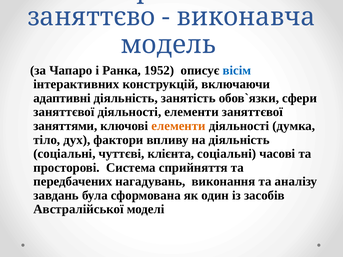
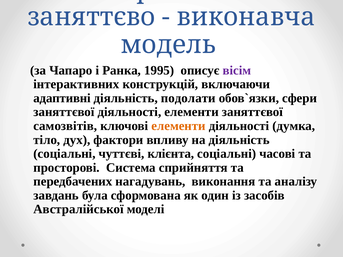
1952: 1952 -> 1995
вісім colour: blue -> purple
занятість: занятість -> подолати
заняттями: заняттями -> самозвітів
